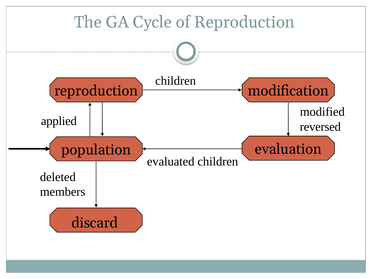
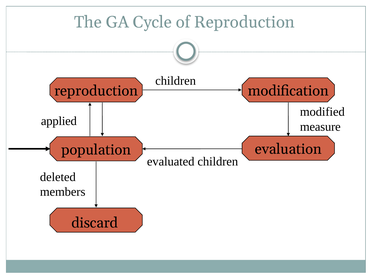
reversed: reversed -> measure
